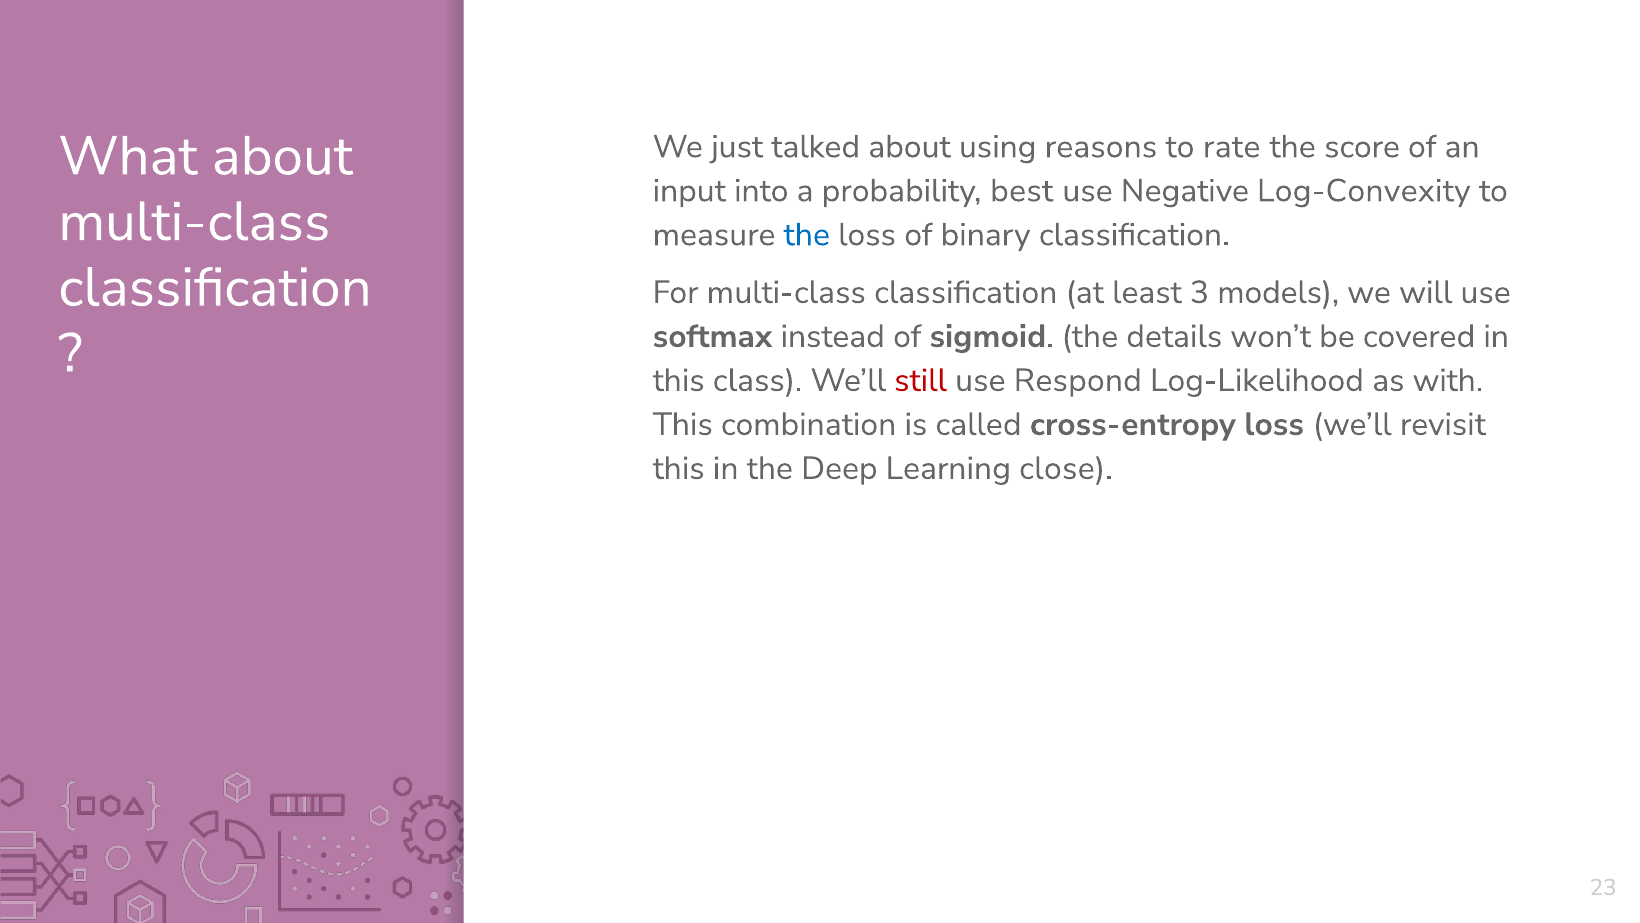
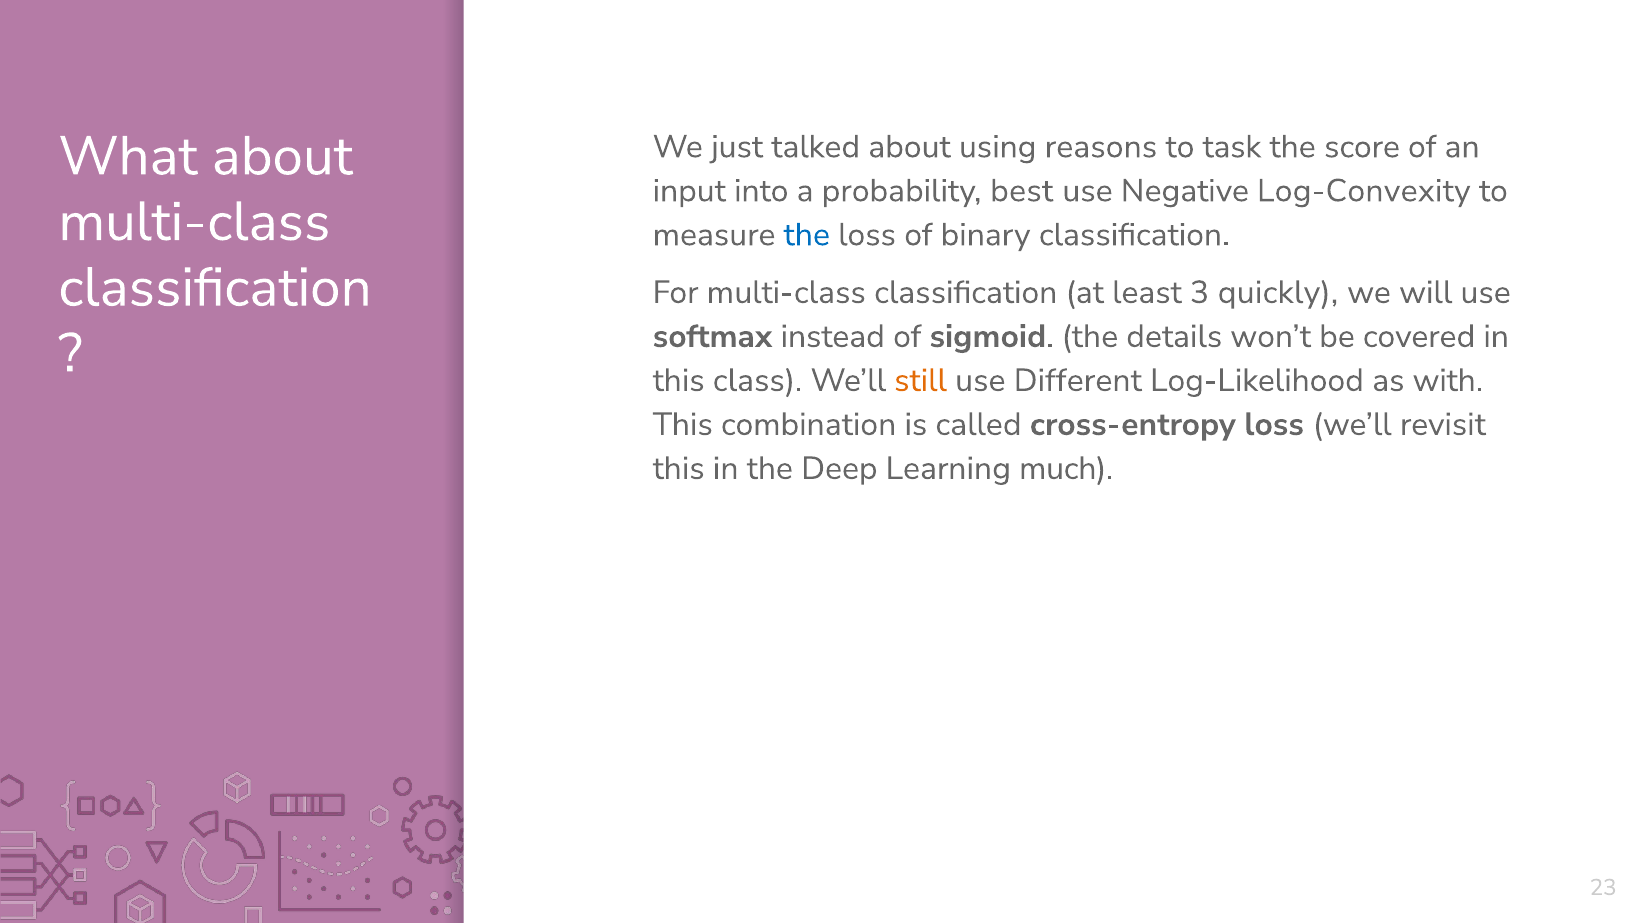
rate: rate -> task
models: models -> quickly
still colour: red -> orange
Respond: Respond -> Different
close: close -> much
